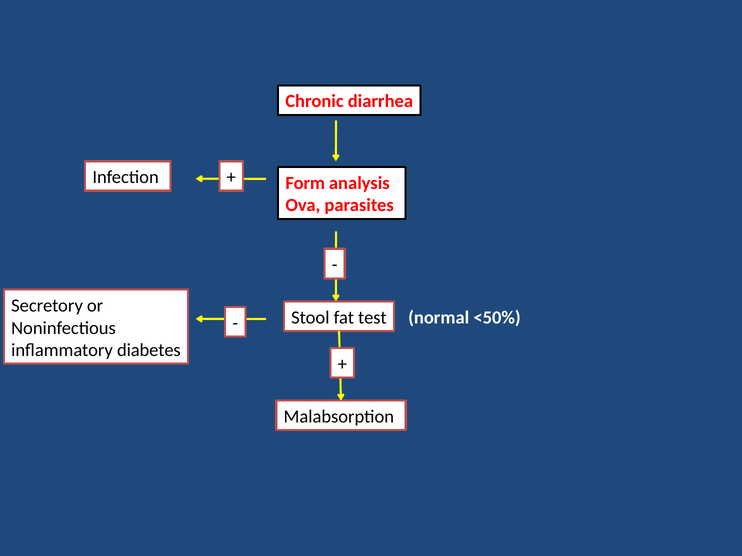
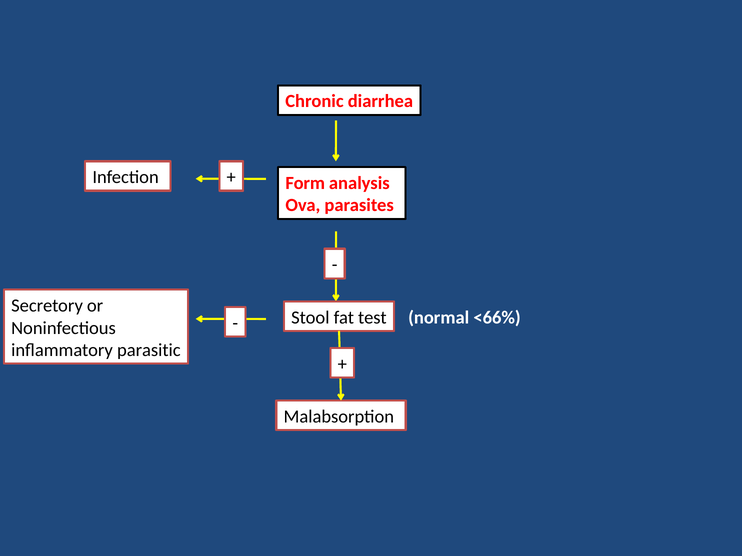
<50%: <50% -> <66%
diabetes: diabetes -> parasitic
